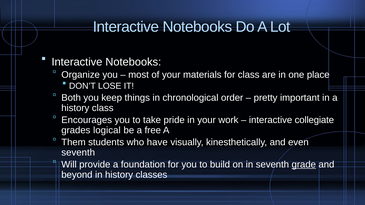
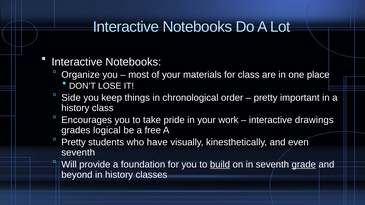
Both: Both -> Side
collegiate: collegiate -> drawings
Them at (73, 142): Them -> Pretty
build underline: none -> present
